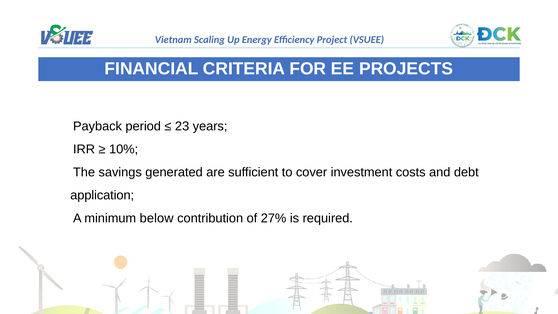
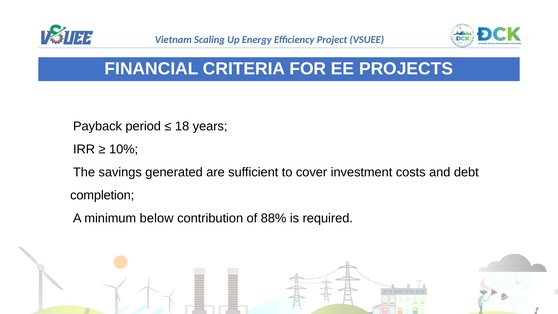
23: 23 -> 18
application: application -> completion
27%: 27% -> 88%
